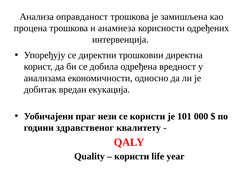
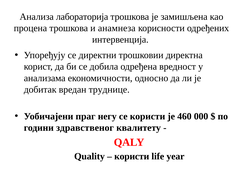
оправданост: оправданост -> лабораторија
екукација: екукација -> труднице
нези: нези -> негу
101: 101 -> 460
